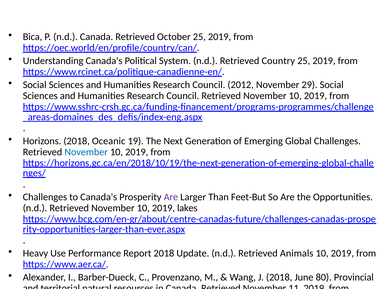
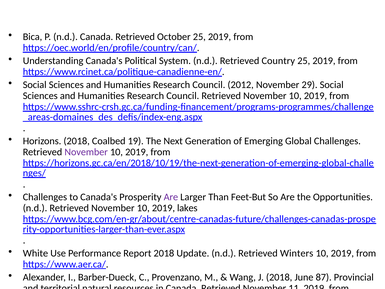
Oceanic: Oceanic -> Coalbed
November at (86, 152) colour: blue -> purple
Heavy: Heavy -> White
Animals: Animals -> Winters
80: 80 -> 87
